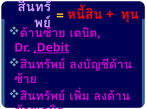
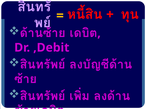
,Debit underline: present -> none
